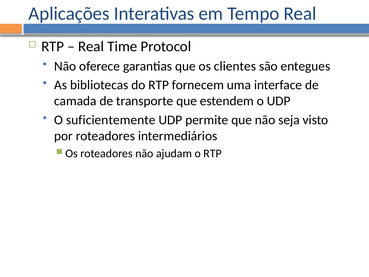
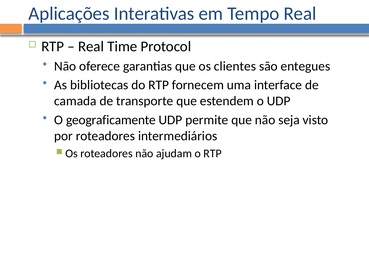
suficientemente: suficientemente -> geograficamente
